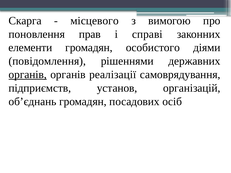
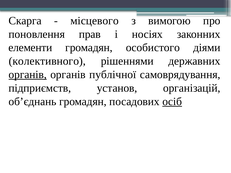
справі: справі -> носіях
повідомлення: повідомлення -> колективного
реалізації: реалізації -> публічної
осіб underline: none -> present
